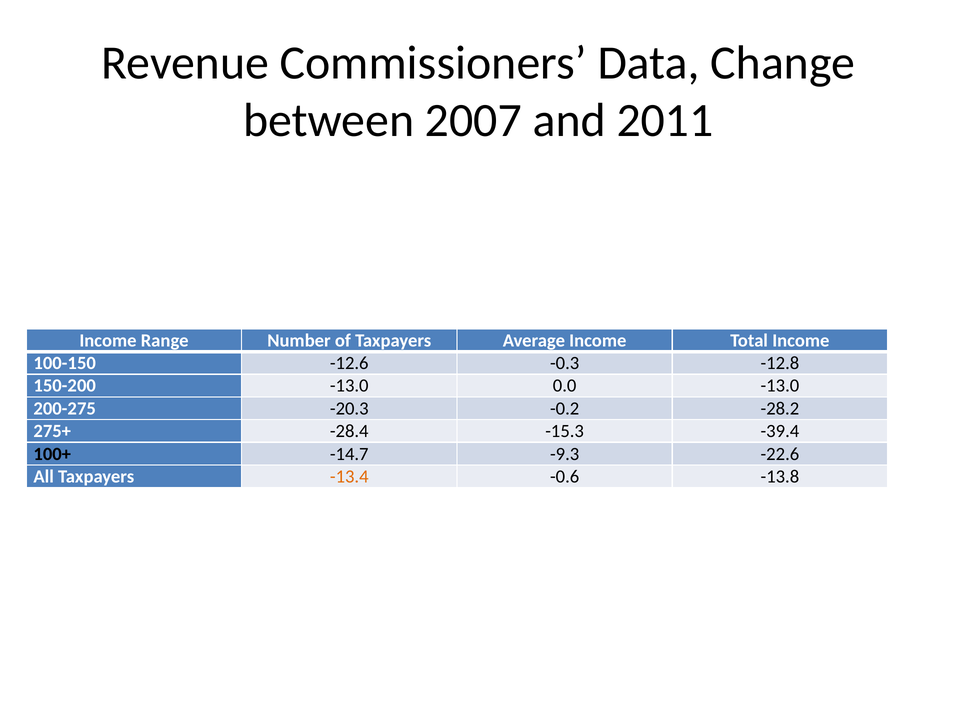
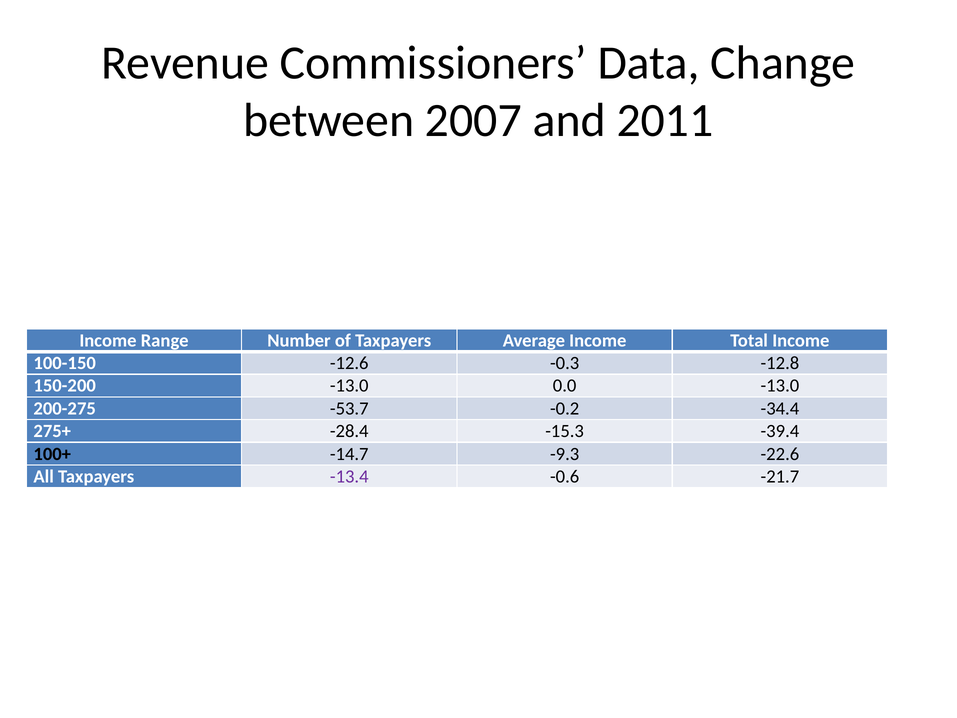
-20.3: -20.3 -> -53.7
-28.2: -28.2 -> -34.4
-13.4 colour: orange -> purple
-13.8: -13.8 -> -21.7
